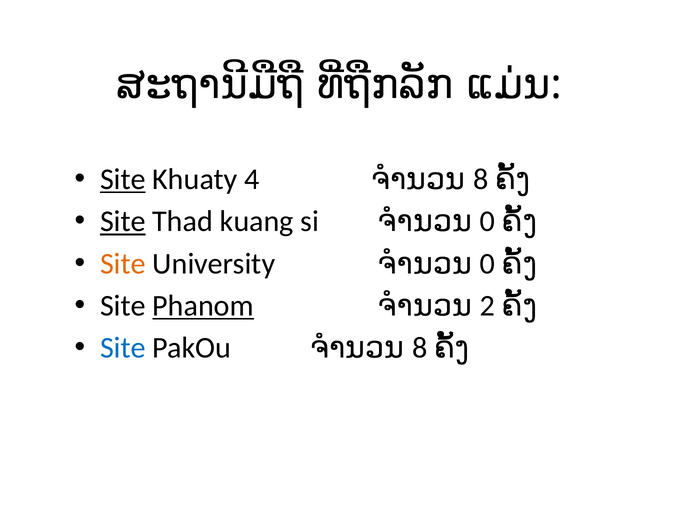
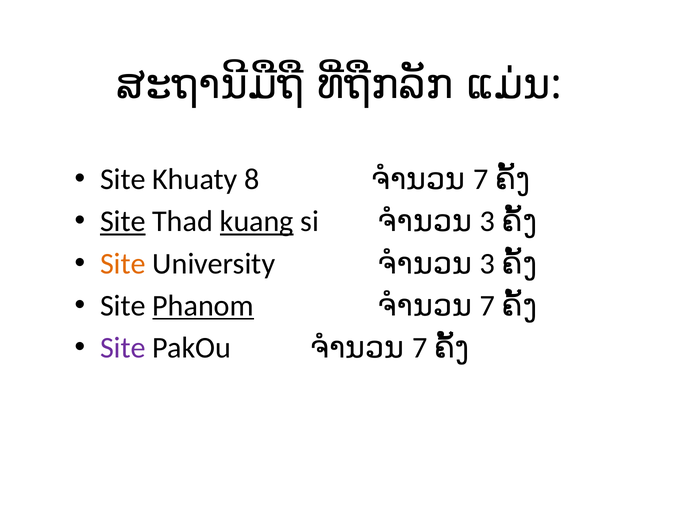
Site at (123, 180) underline: present -> none
4: 4 -> 8
8 at (481, 180): 8 -> 7
kuang underline: none -> present
0 at (488, 222): 0 -> 3
0 at (488, 264): 0 -> 3
2 at (488, 306): 2 -> 7
Site at (123, 348) colour: blue -> purple
8 at (420, 348): 8 -> 7
